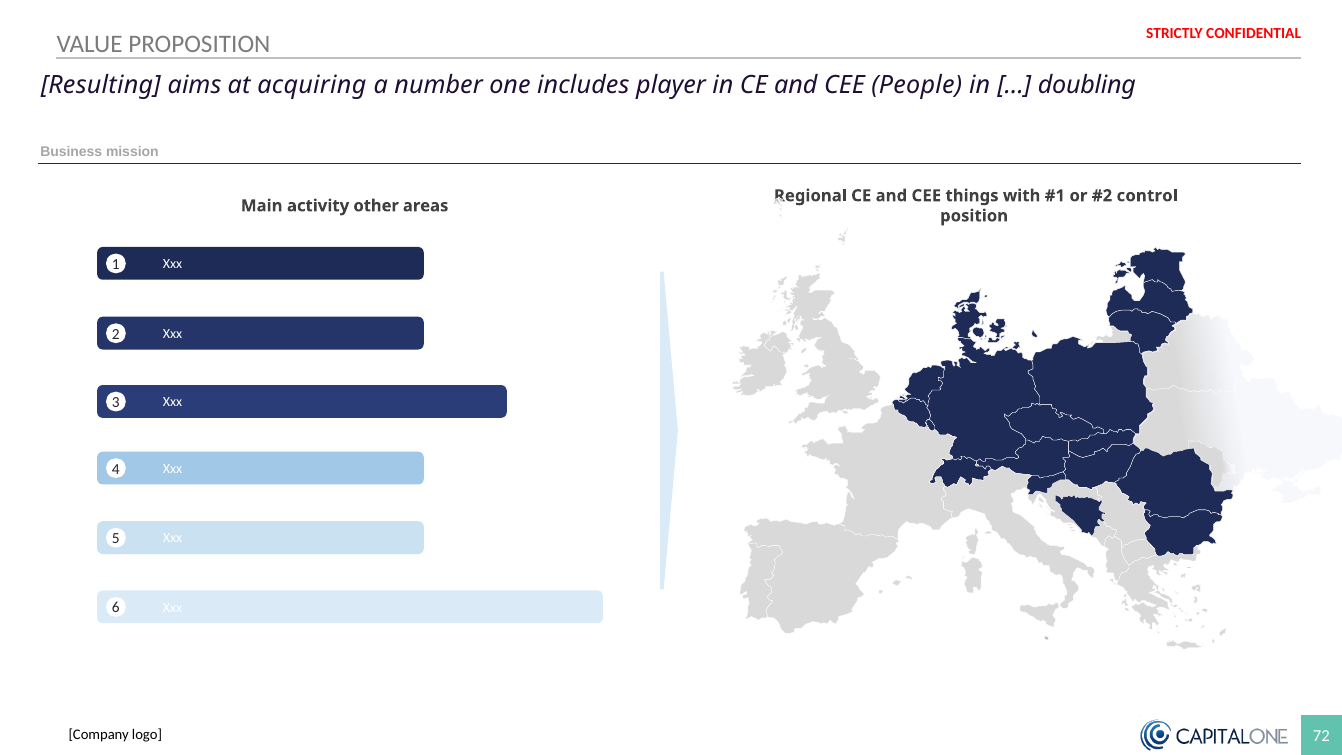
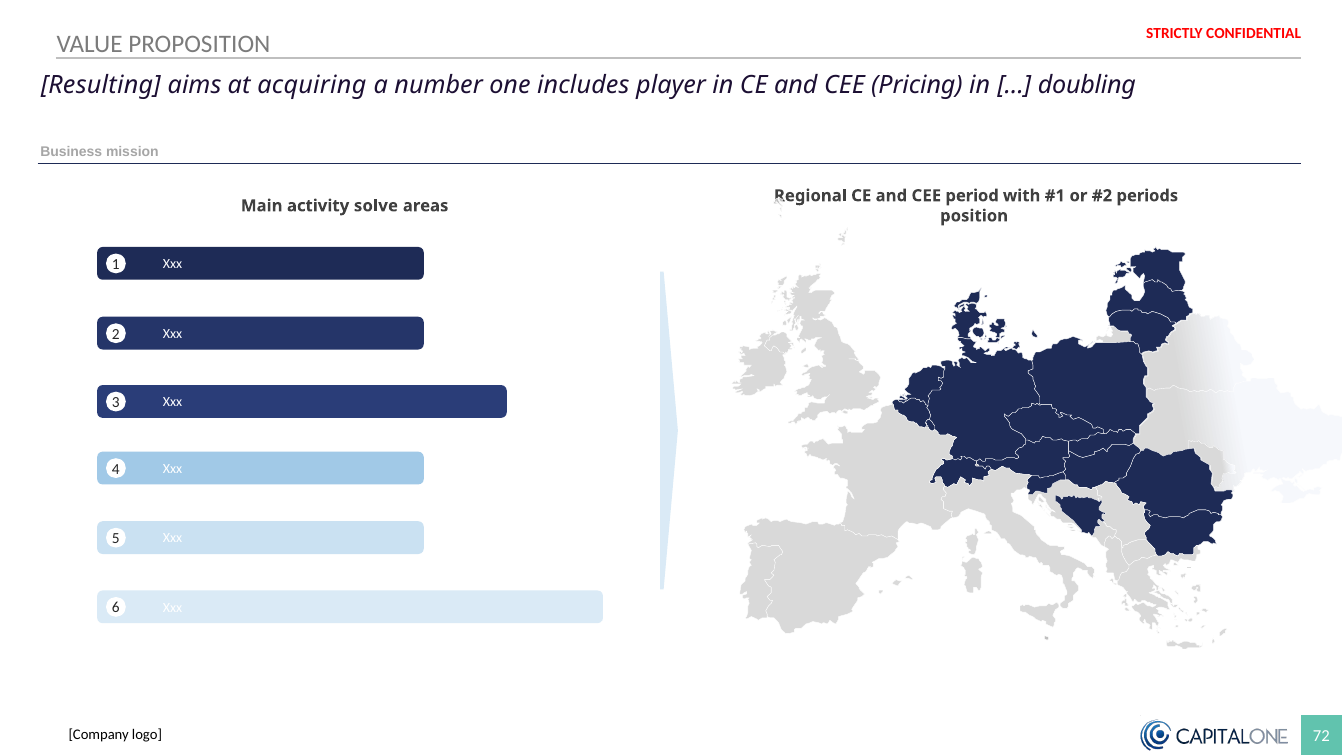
People: People -> Pricing
things: things -> period
control: control -> periods
other: other -> solve
